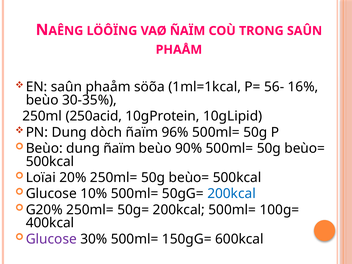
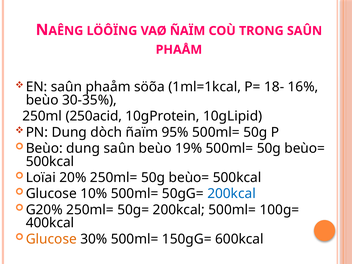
56-: 56- -> 18-
96%: 96% -> 95%
dung ñaïm: ñaïm -> saûn
90%: 90% -> 19%
Glucose at (51, 239) colour: purple -> orange
